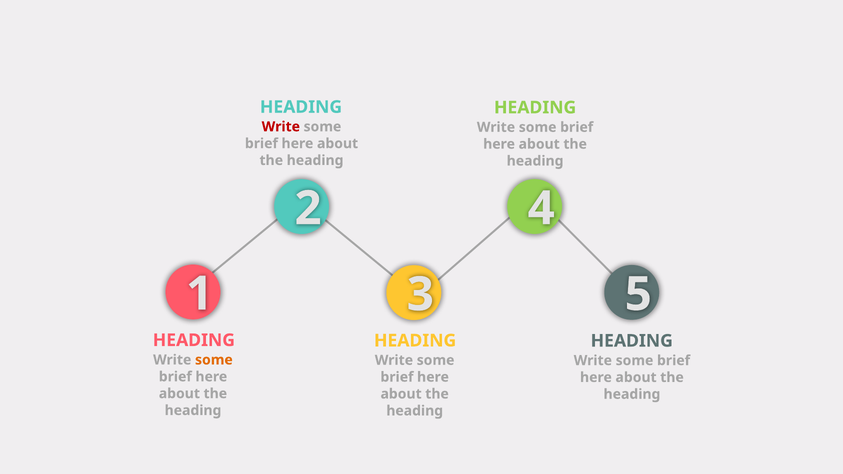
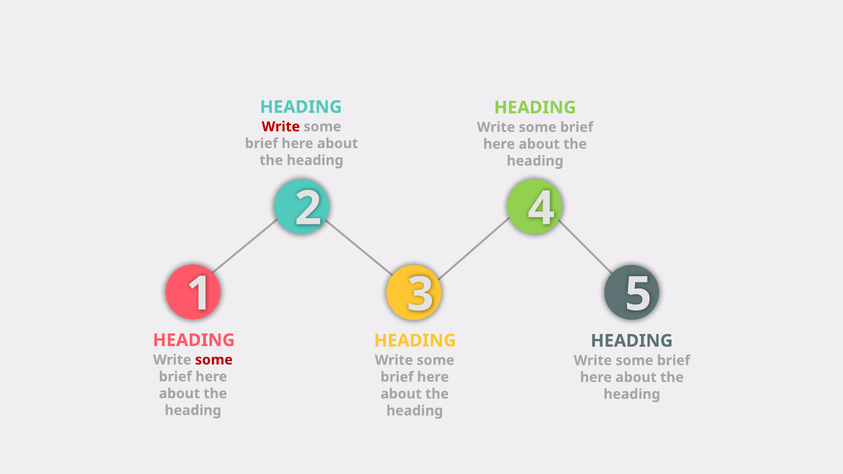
some at (214, 360) colour: orange -> red
